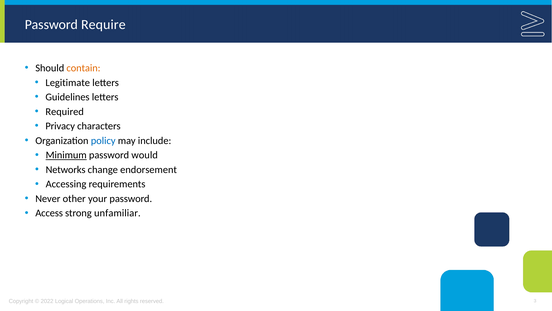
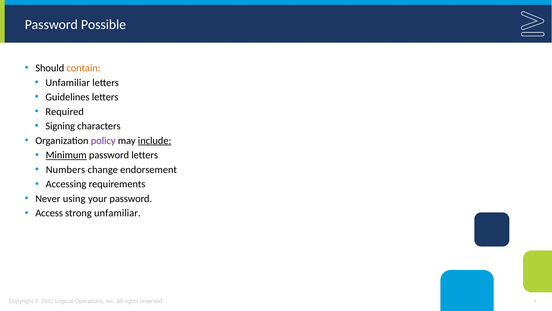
Require: Require -> Possible
Legitimate at (68, 82): Legitimate -> Unfamiliar
Privacy: Privacy -> Signing
policy colour: blue -> purple
include underline: none -> present
password would: would -> letters
Networks: Networks -> Numbers
other: other -> using
